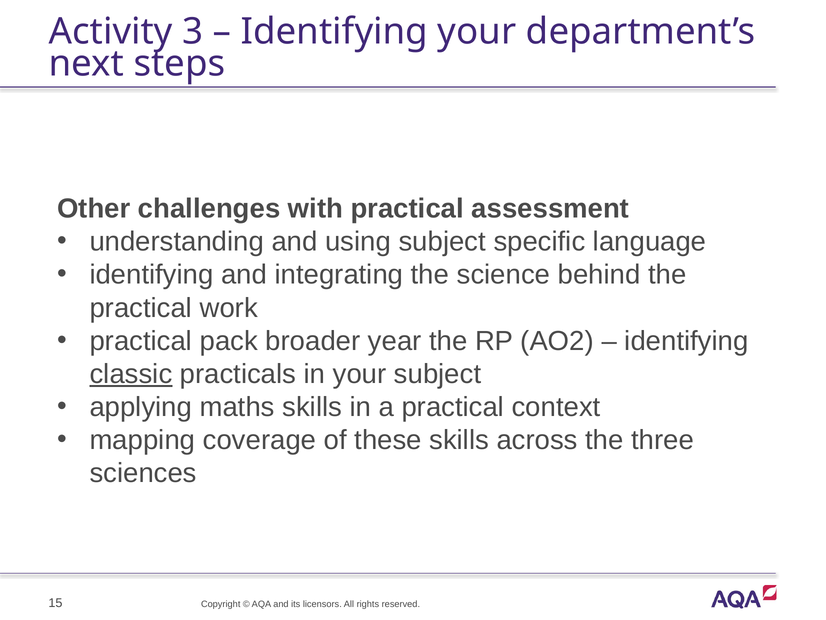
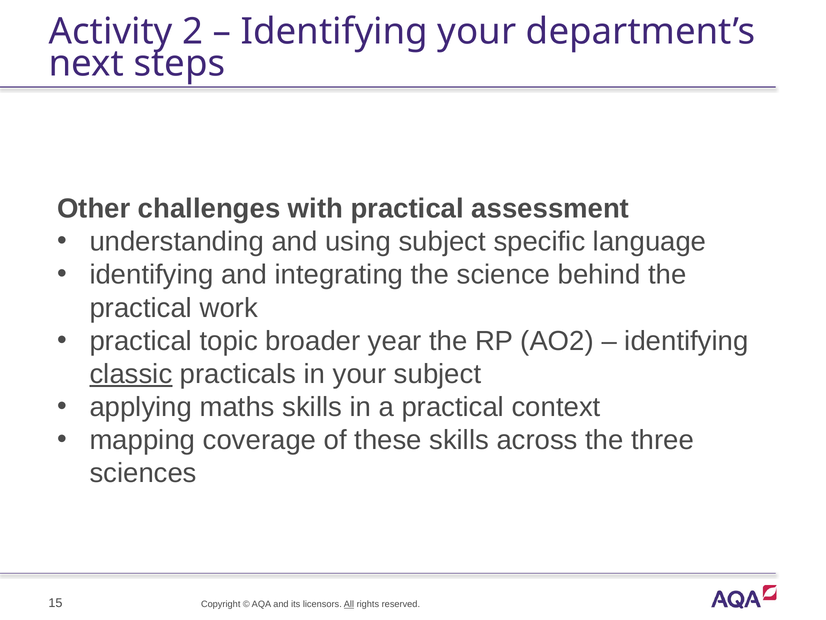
3: 3 -> 2
pack: pack -> topic
All underline: none -> present
